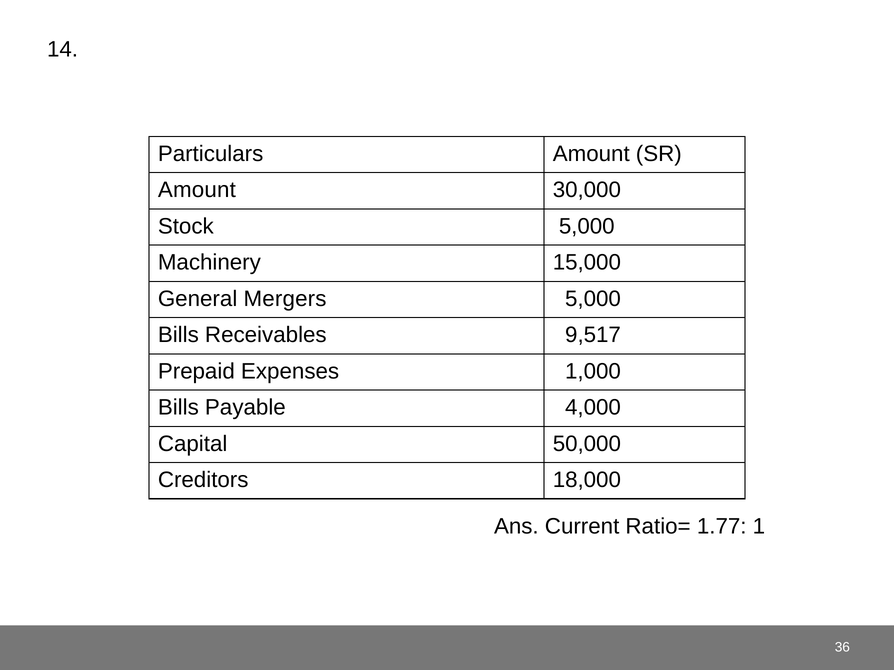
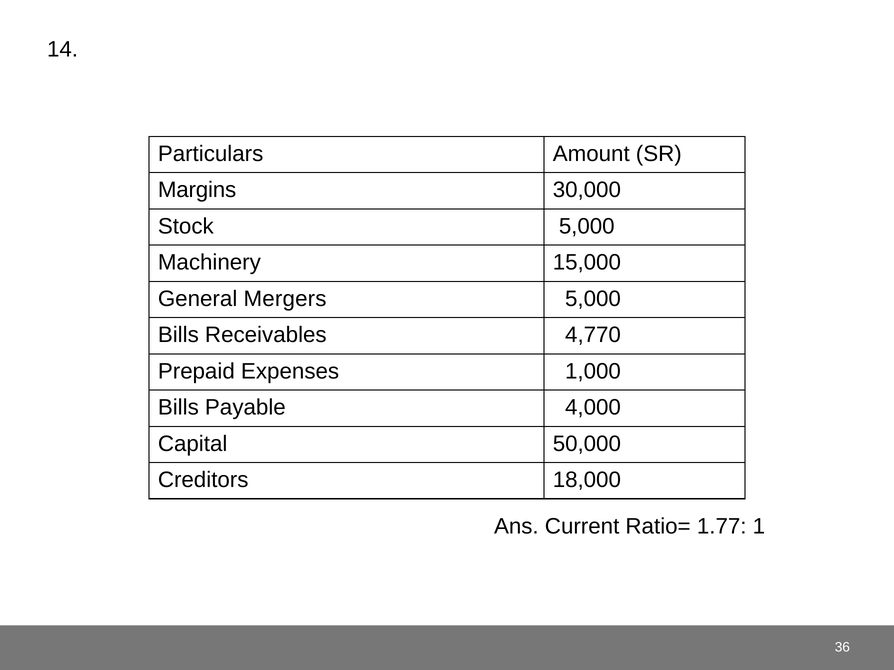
Amount at (197, 190): Amount -> Margins
9,517: 9,517 -> 4,770
